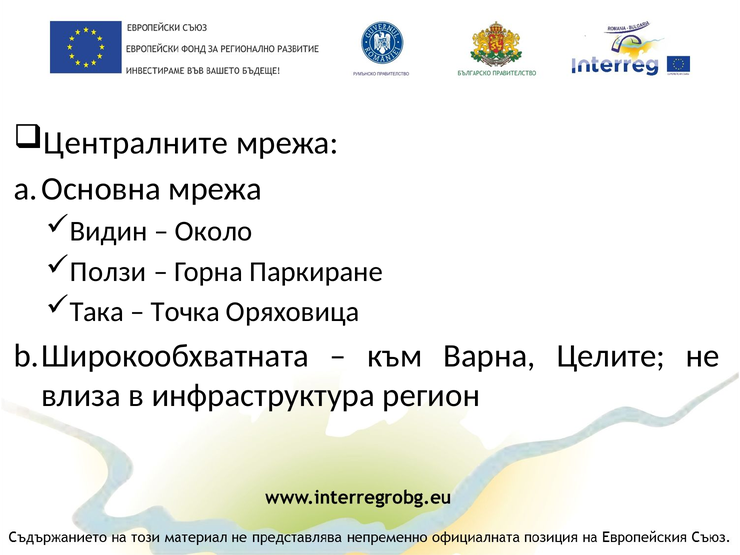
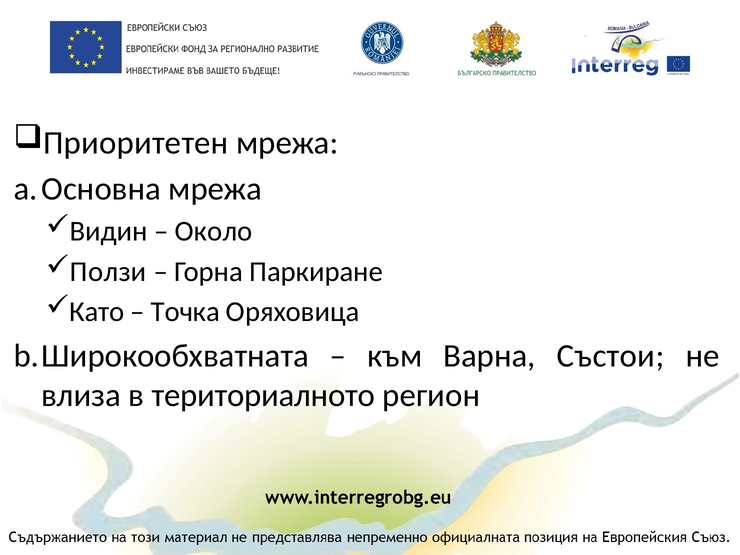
Централните: Централните -> Приоритетен
Така: Така -> Като
Целите: Целите -> Състои
инфраструктура: инфраструктура -> териториалното
